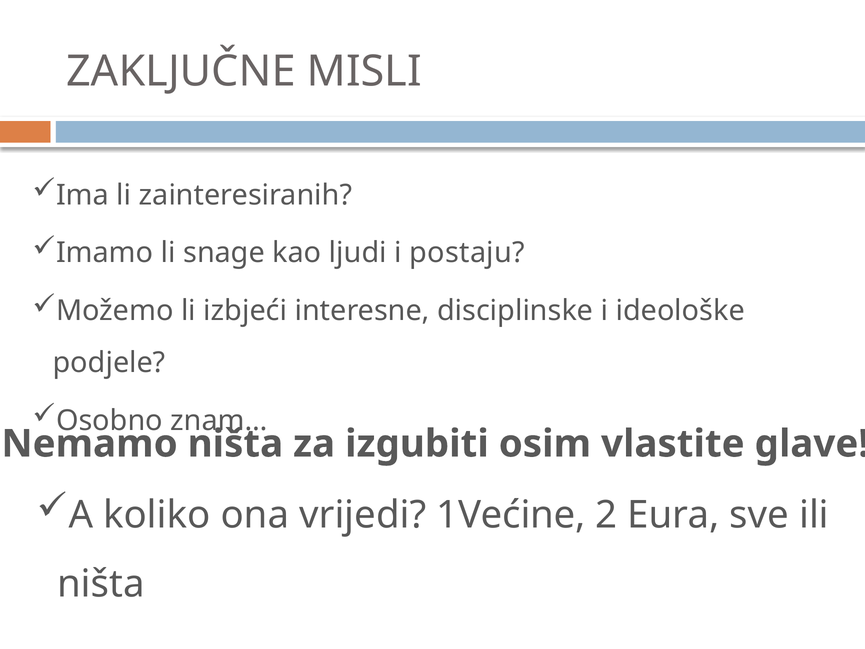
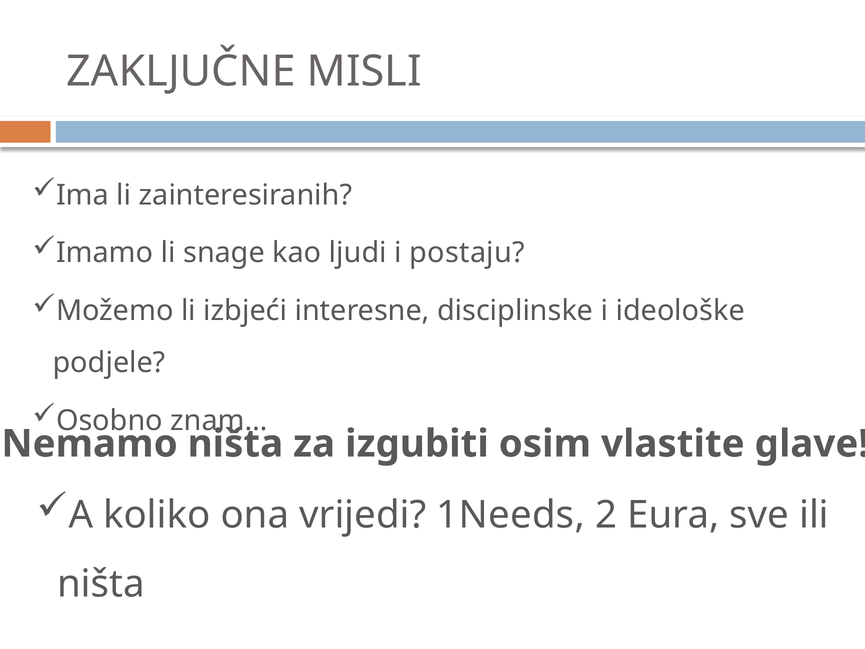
1Većine: 1Većine -> 1Needs
